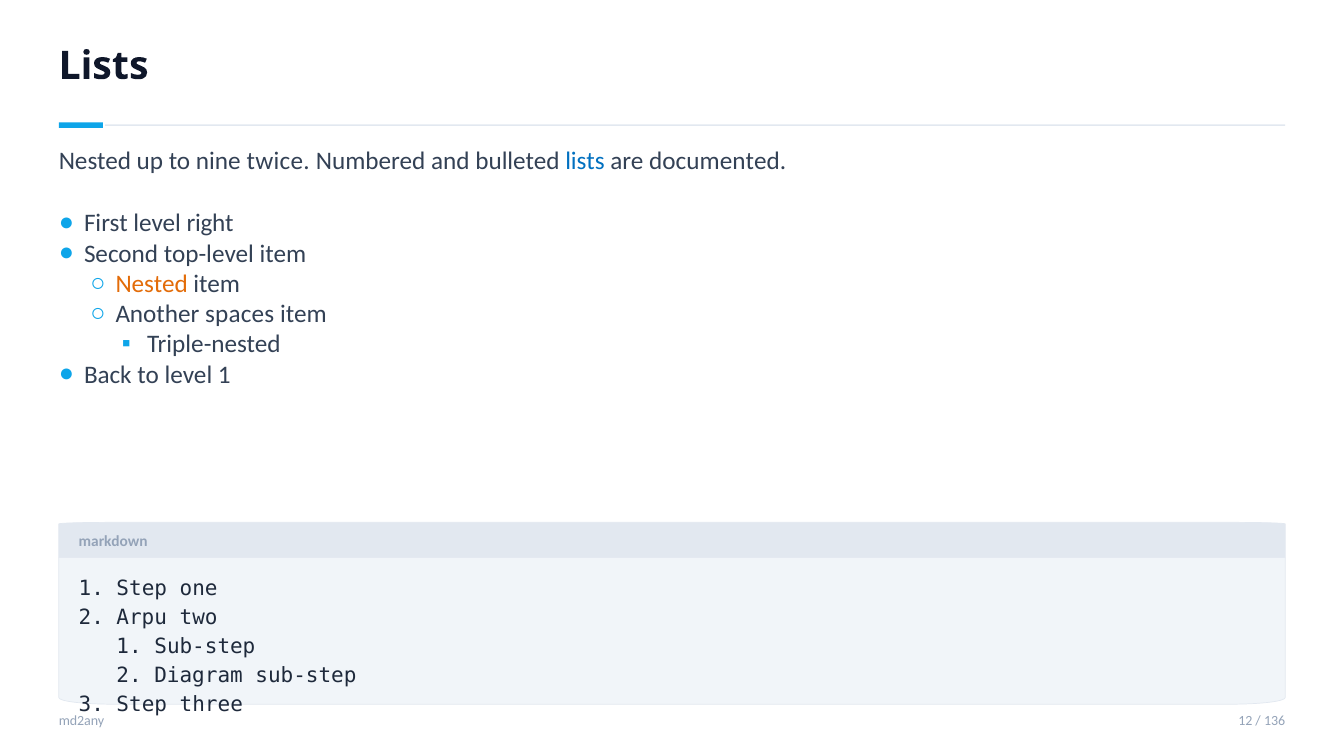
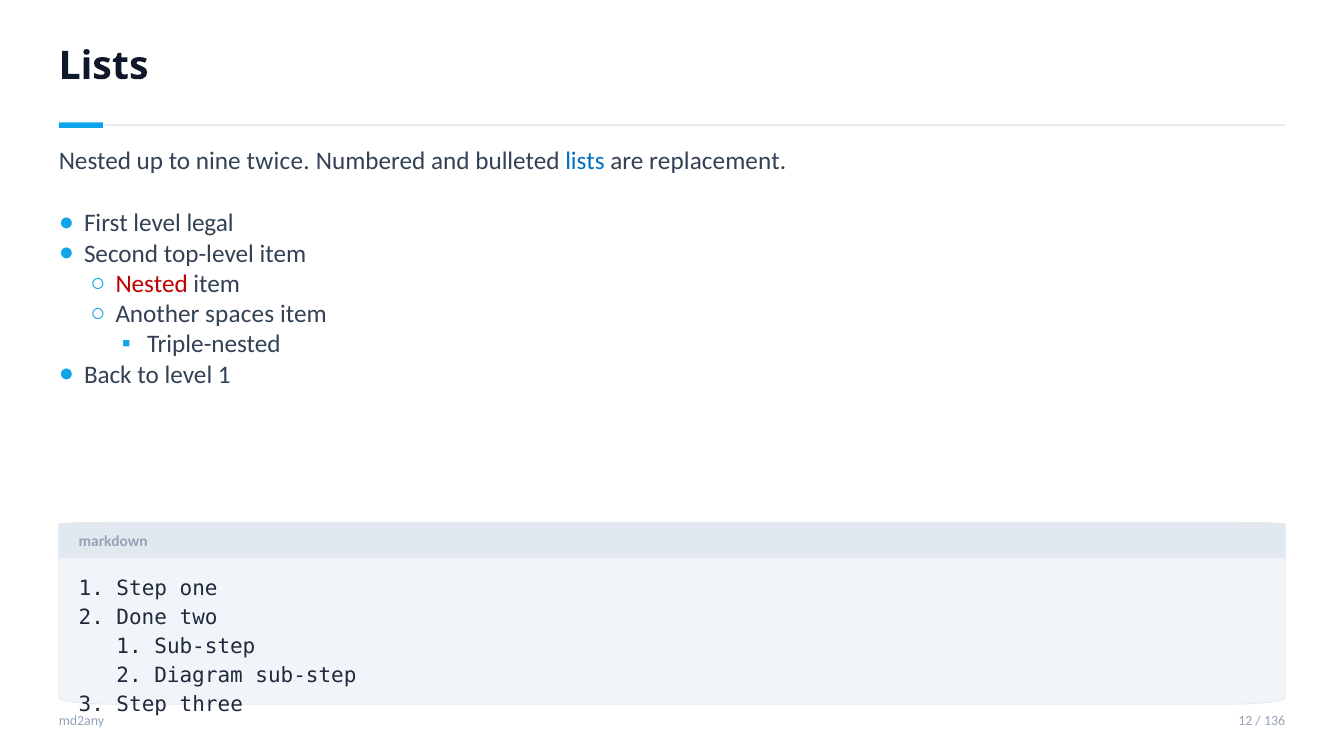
documented: documented -> replacement
right: right -> legal
Nested at (152, 284) colour: orange -> red
Arpu: Arpu -> Done
